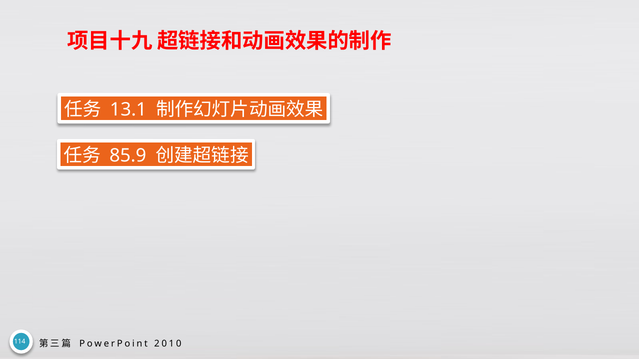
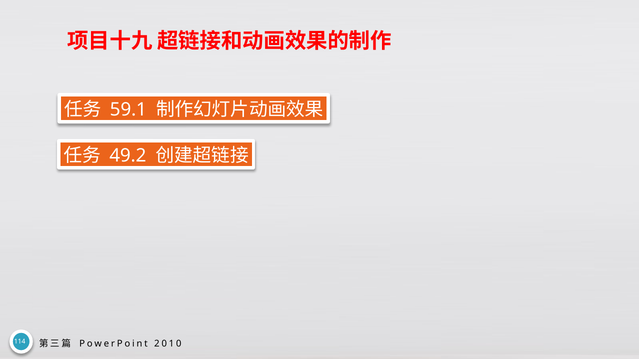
13.1: 13.1 -> 59.1
85.9: 85.9 -> 49.2
